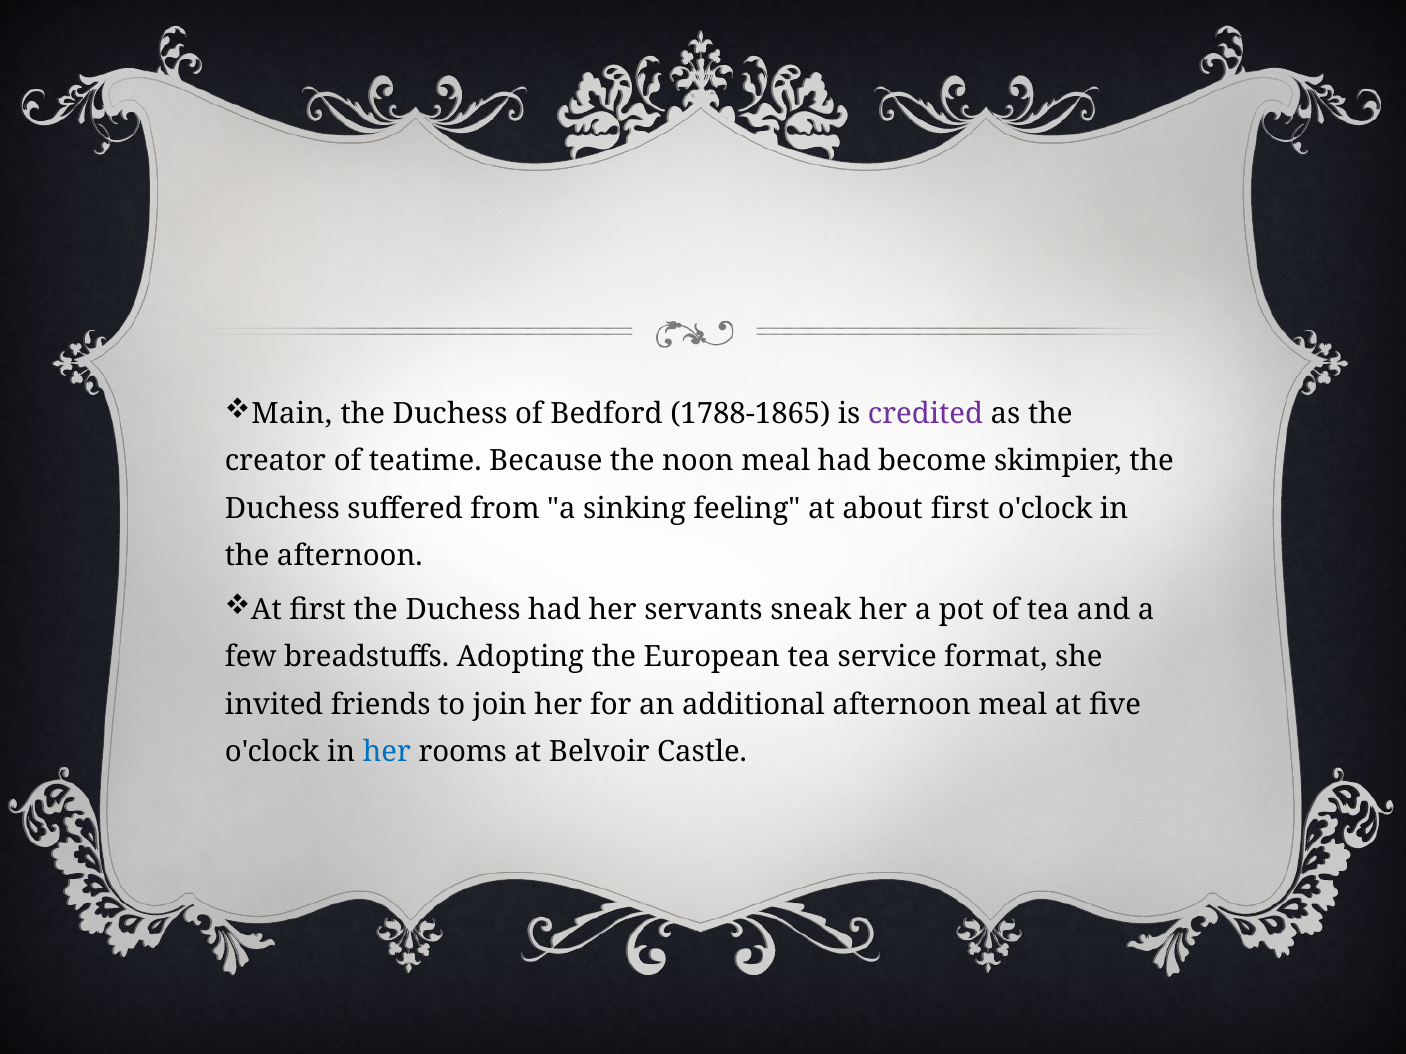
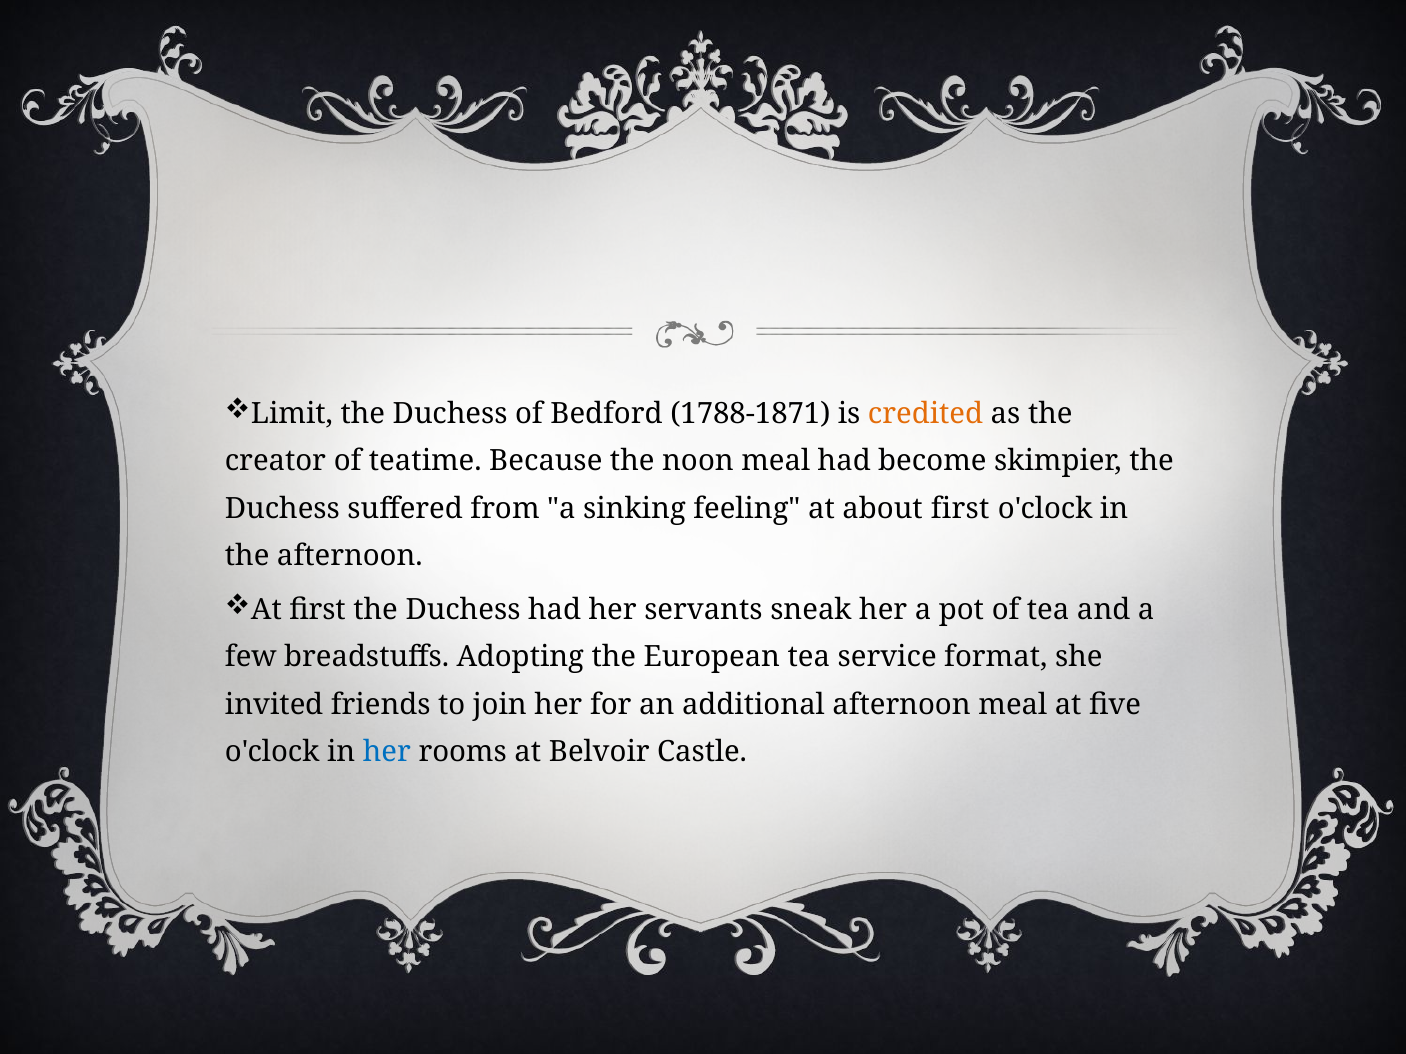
Main: Main -> Limit
1788-1865: 1788-1865 -> 1788-1871
credited colour: purple -> orange
